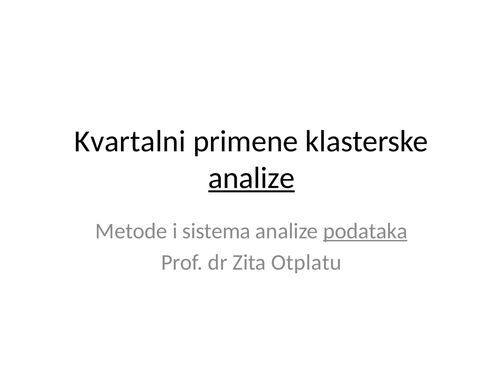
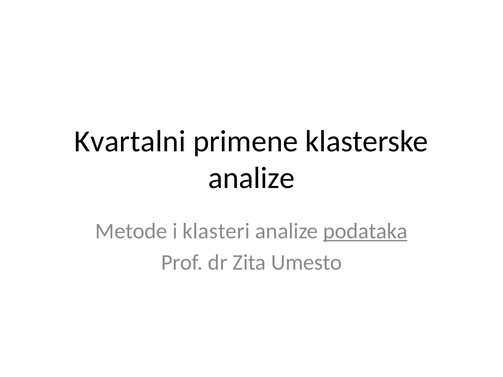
analize at (251, 178) underline: present -> none
sistema: sistema -> klasteri
Otplatu: Otplatu -> Umesto
